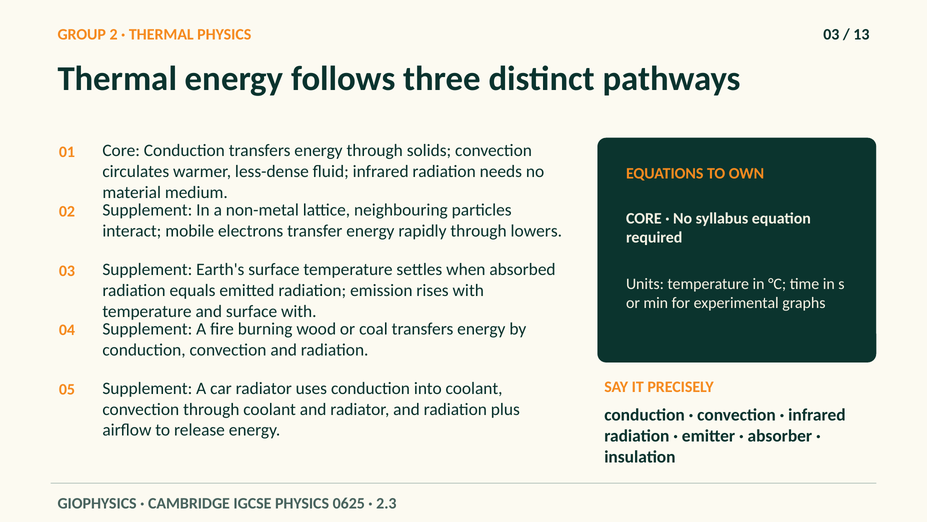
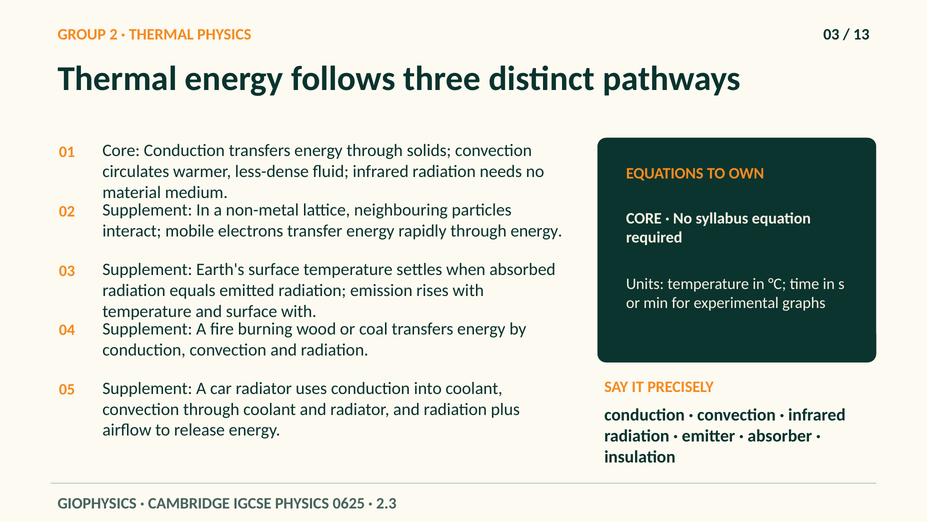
through lowers: lowers -> energy
